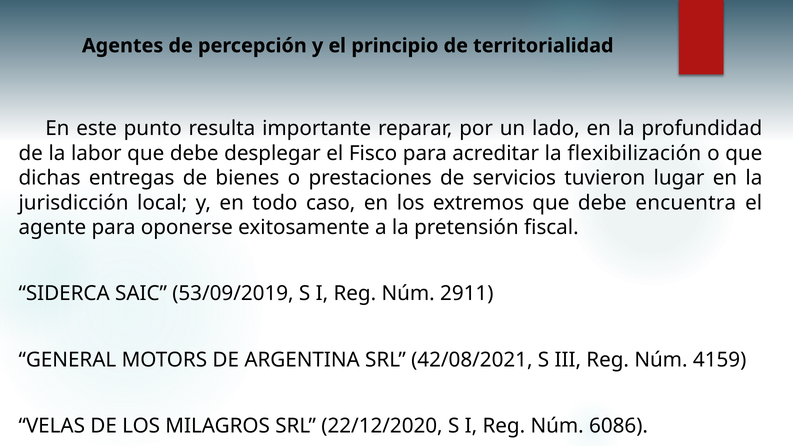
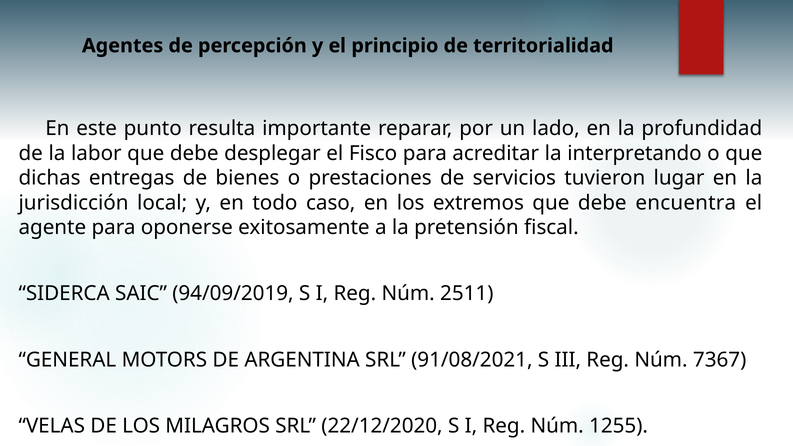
flexibilización: flexibilización -> interpretando
53/09/2019: 53/09/2019 -> 94/09/2019
2911: 2911 -> 2511
42/08/2021: 42/08/2021 -> 91/08/2021
4159: 4159 -> 7367
6086: 6086 -> 1255
